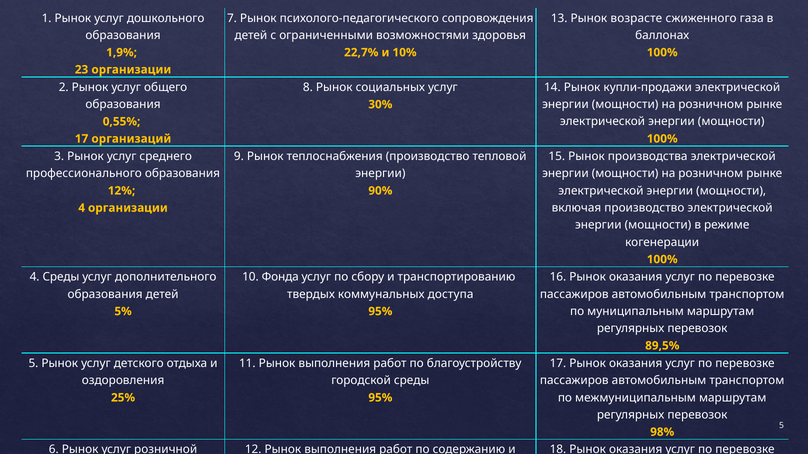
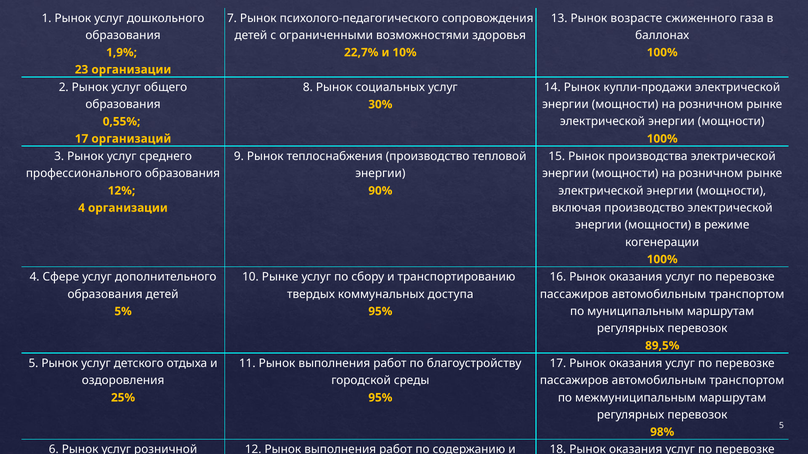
4 Среды: Среды -> Сфере
10 Фонда: Фонда -> Рынке
